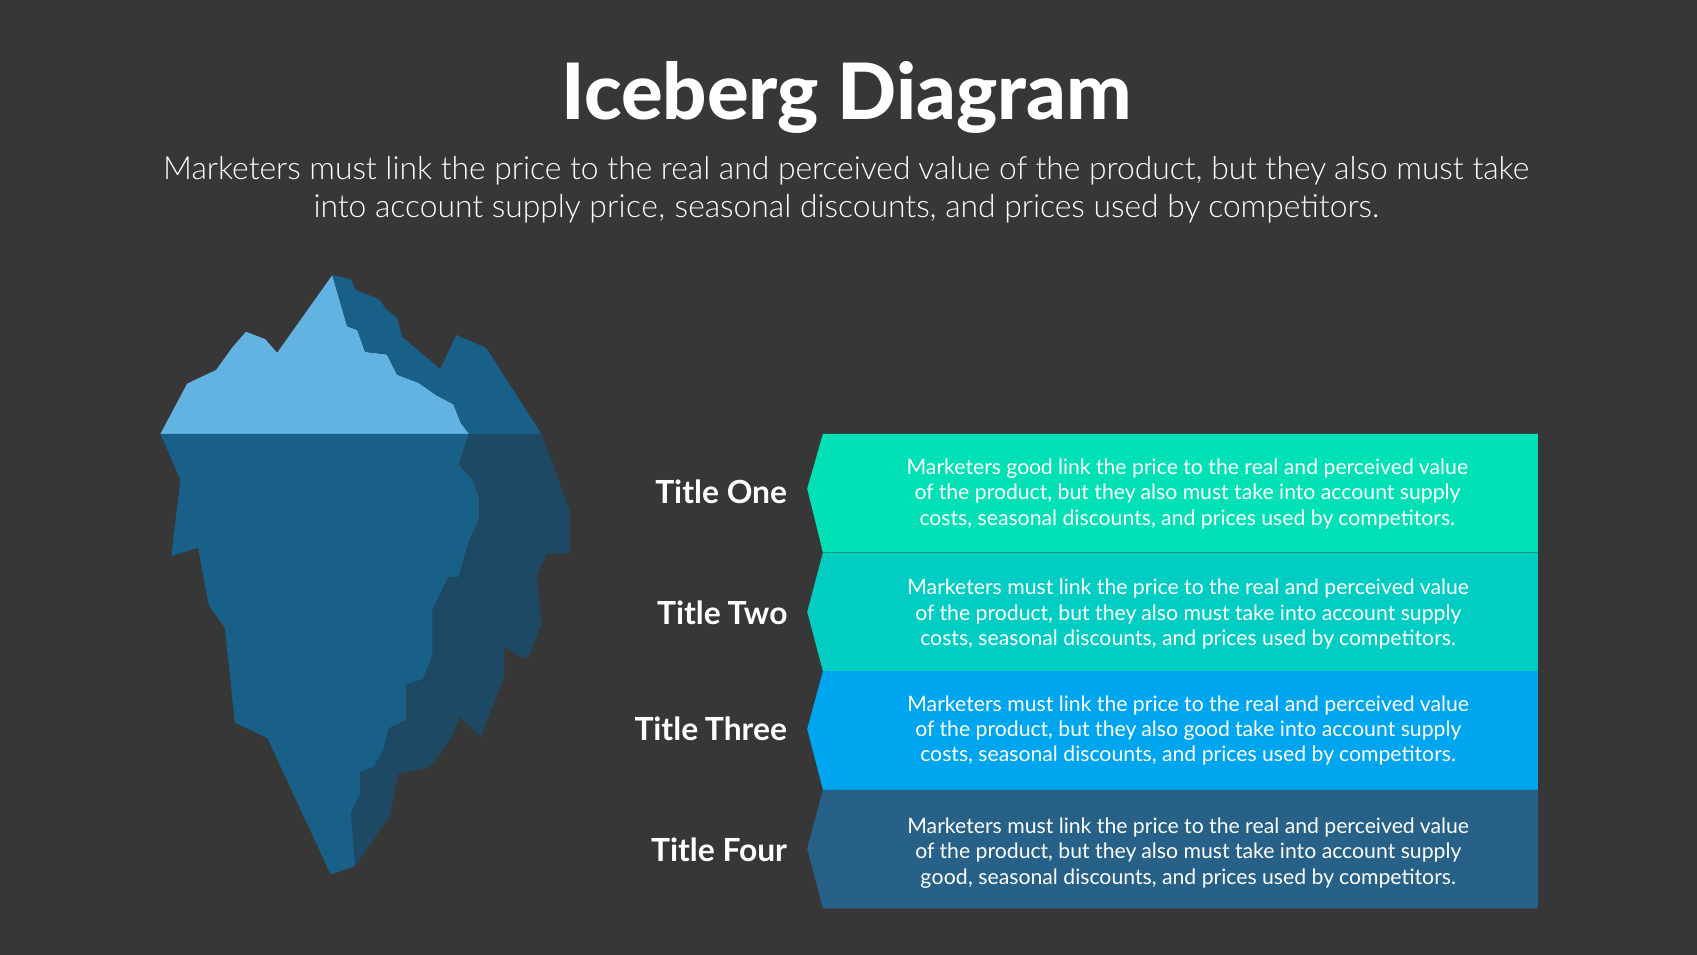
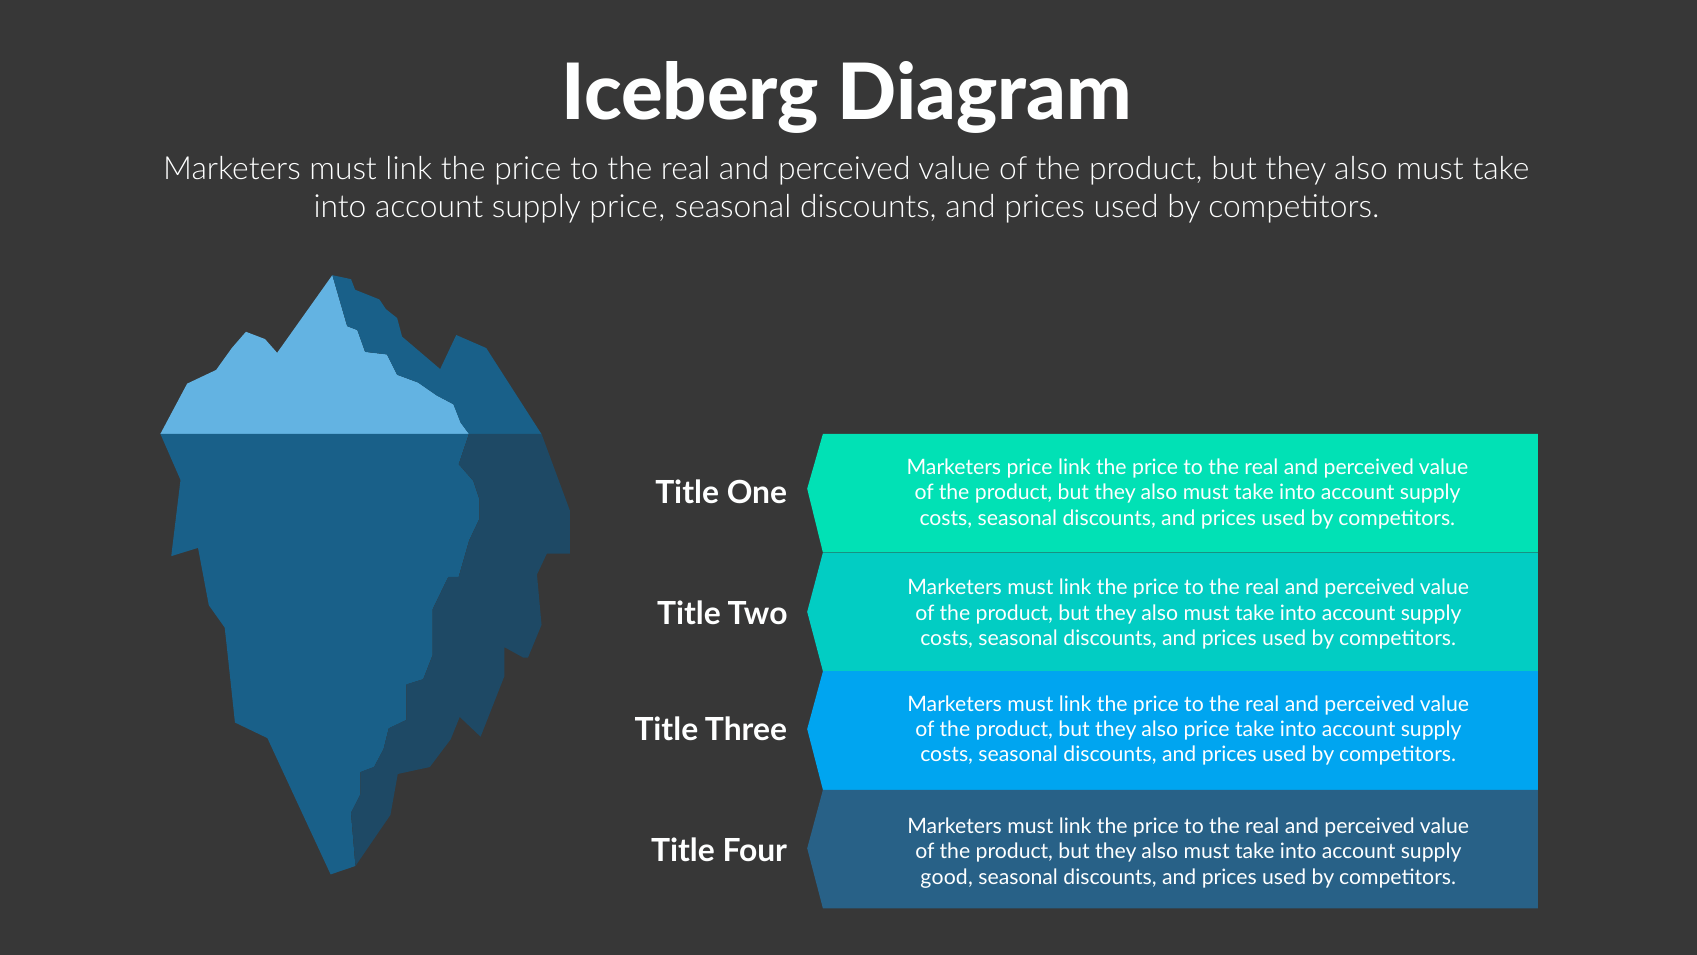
Marketers good: good -> price
also good: good -> price
